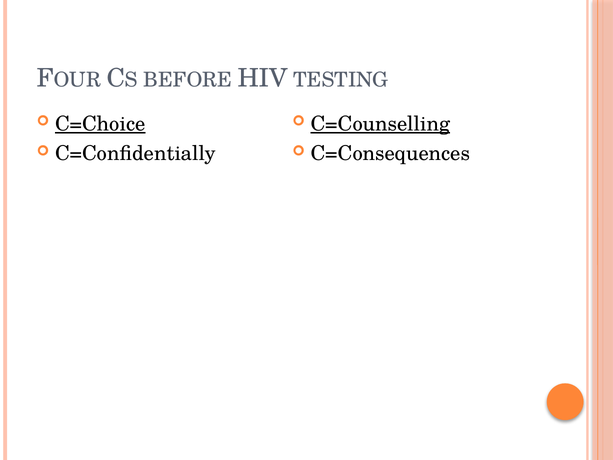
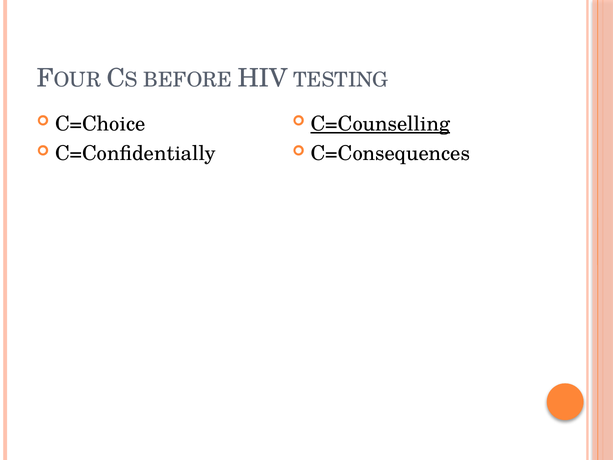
C=Choice underline: present -> none
